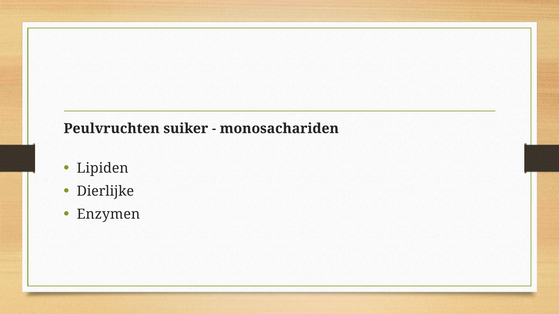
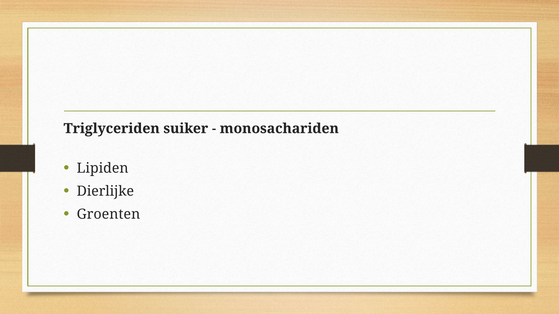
Peulvruchten: Peulvruchten -> Triglyceriden
Enzymen: Enzymen -> Groenten
